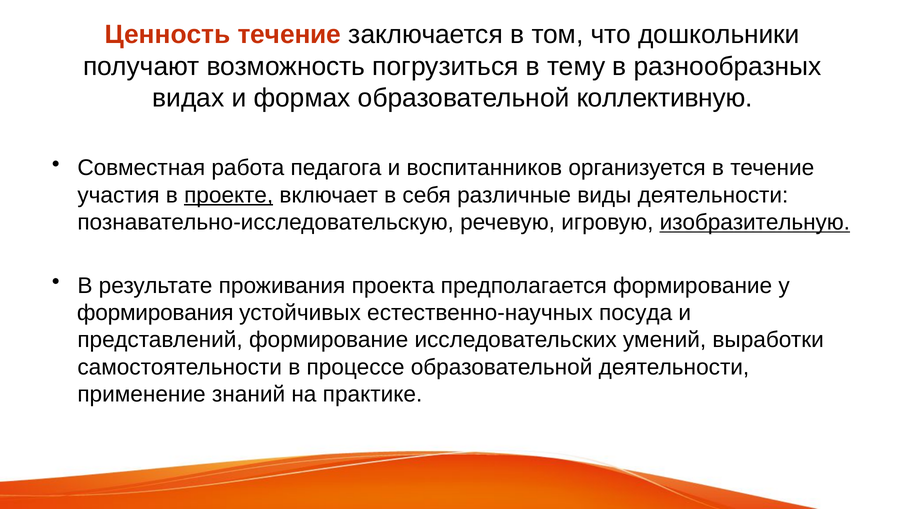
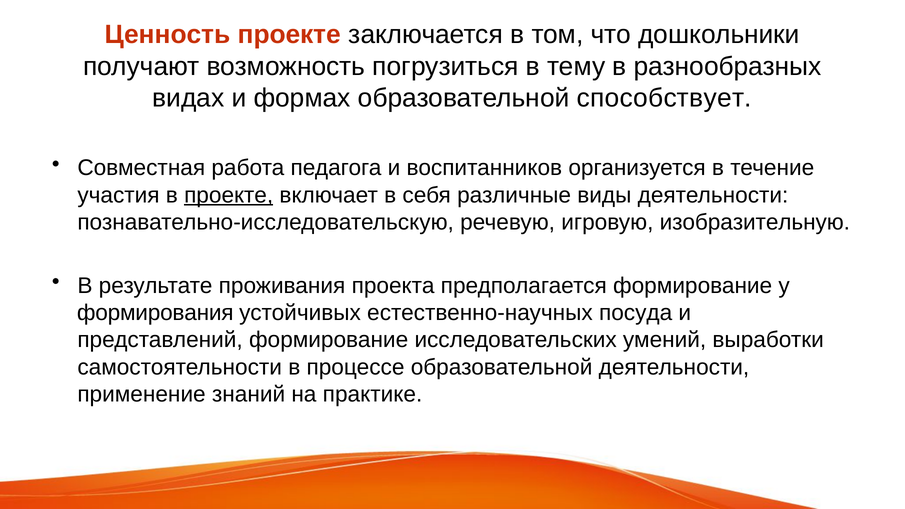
Ценность течение: течение -> проекте
коллективную: коллективную -> способствует
изобразительную underline: present -> none
